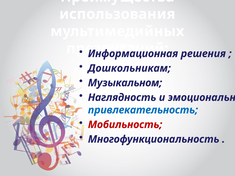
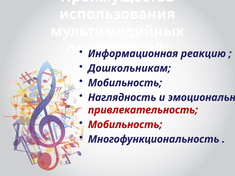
решения: решения -> реакцию
Музыкальном at (125, 83): Музыкальном -> Мобильность
привлекательность colour: blue -> red
